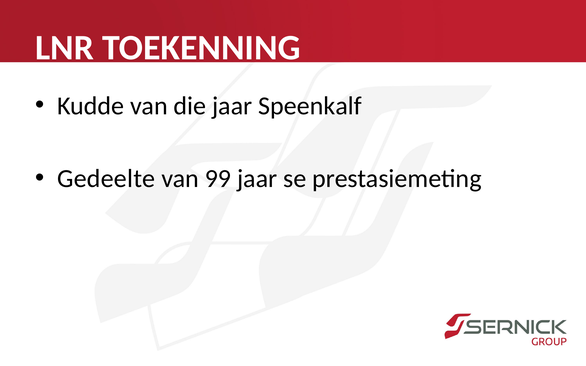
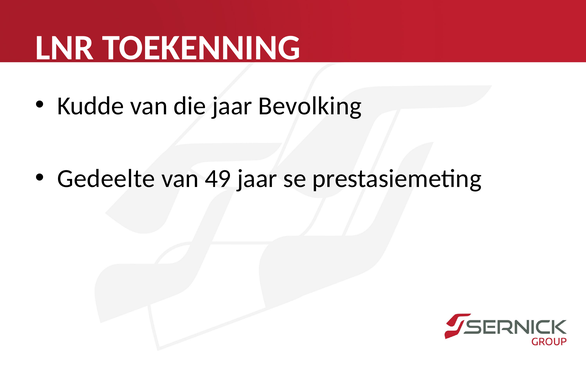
Speenkalf: Speenkalf -> Bevolking
99: 99 -> 49
